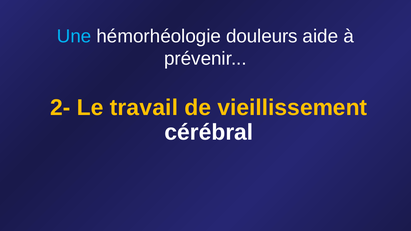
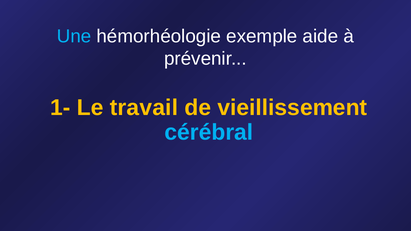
douleurs: douleurs -> exemple
2-: 2- -> 1-
cérébral colour: white -> light blue
